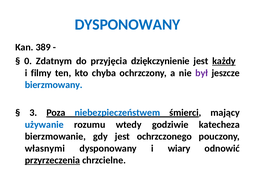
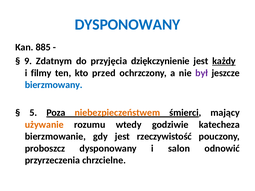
389: 389 -> 885
0: 0 -> 9
chyba: chyba -> przed
3: 3 -> 5
niebezpieczeństwem colour: blue -> orange
używanie colour: blue -> orange
ochrzczonego: ochrzczonego -> rzeczywistość
własnymi: własnymi -> proboszcz
wiary: wiary -> salon
przyrzeczenia underline: present -> none
